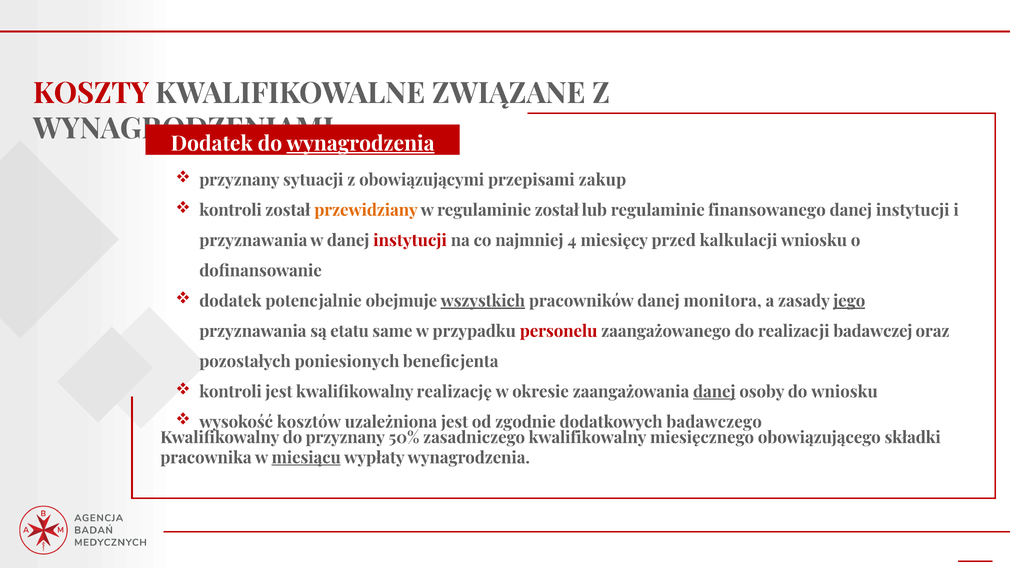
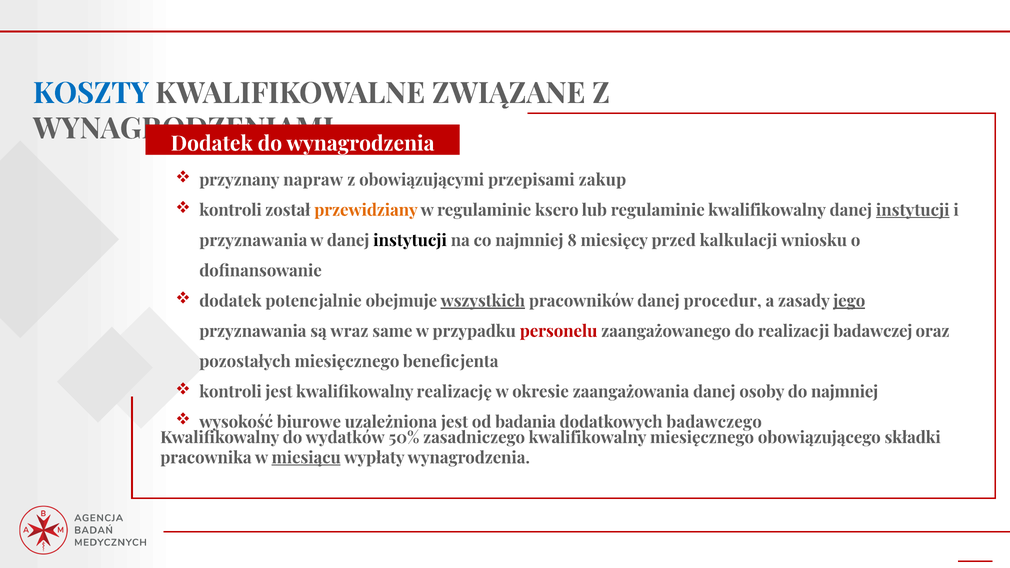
KOSZTY colour: red -> blue
wynagrodzenia at (360, 144) underline: present -> none
sytuacji: sytuacji -> napraw
regulaminie został: został -> ksero
regulaminie finansowanego: finansowanego -> kwalifikowalny
instytucji at (913, 210) underline: none -> present
instytucji at (410, 241) colour: red -> black
4: 4 -> 8
monitora: monitora -> procedur
etatu: etatu -> wraz
pozostałych poniesionych: poniesionych -> miesięcznego
danej at (714, 392) underline: present -> none
do wniosku: wniosku -> najmniej
kosztów: kosztów -> biurowe
zgodnie: zgodnie -> badania
do przyznany: przyznany -> wydatków
